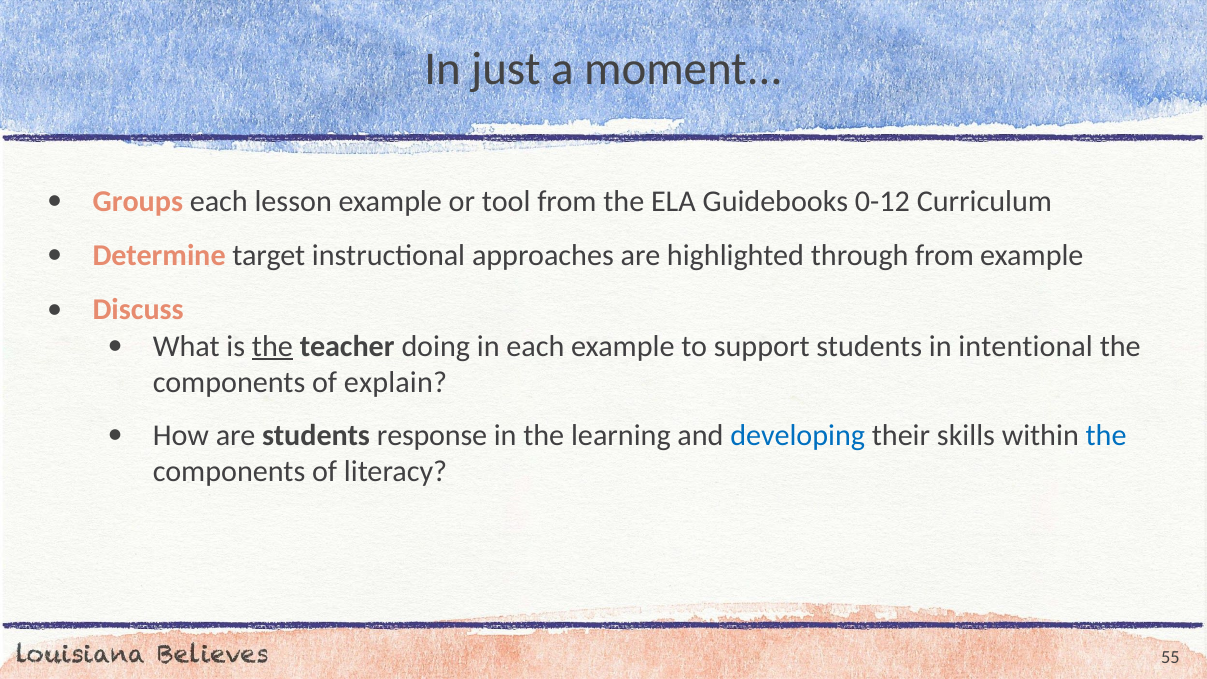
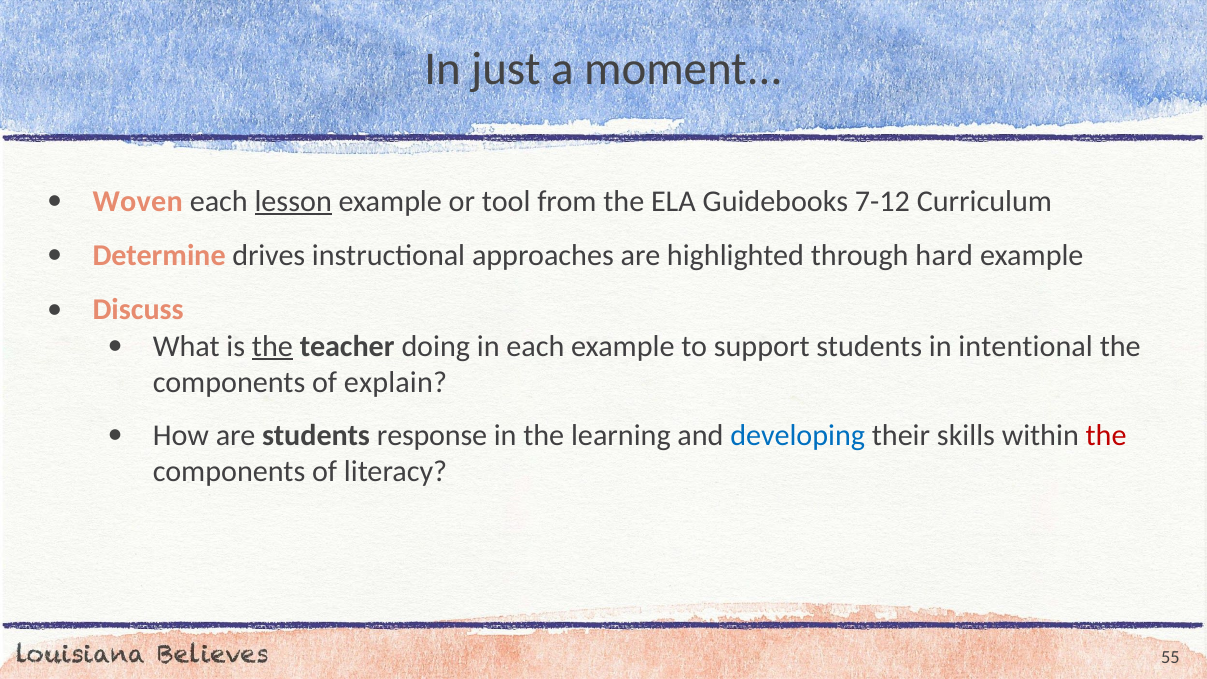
Groups: Groups -> Woven
lesson underline: none -> present
0-12: 0-12 -> 7-12
target: target -> drives
through from: from -> hard
the at (1106, 435) colour: blue -> red
